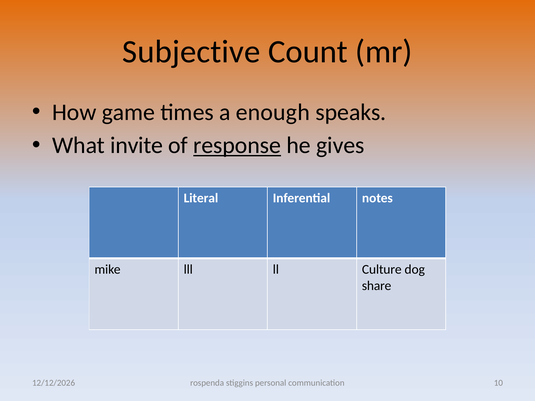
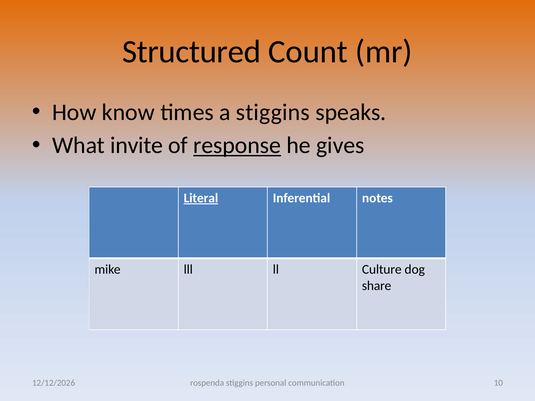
Subjective: Subjective -> Structured
game: game -> know
a enough: enough -> stiggins
Literal underline: none -> present
